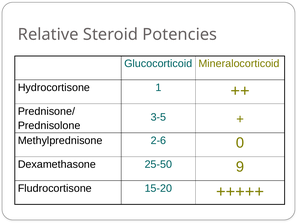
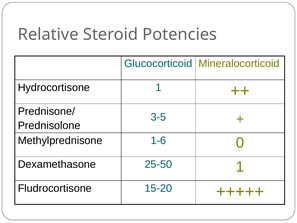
2-6: 2-6 -> 1-6
25-50 9: 9 -> 1
